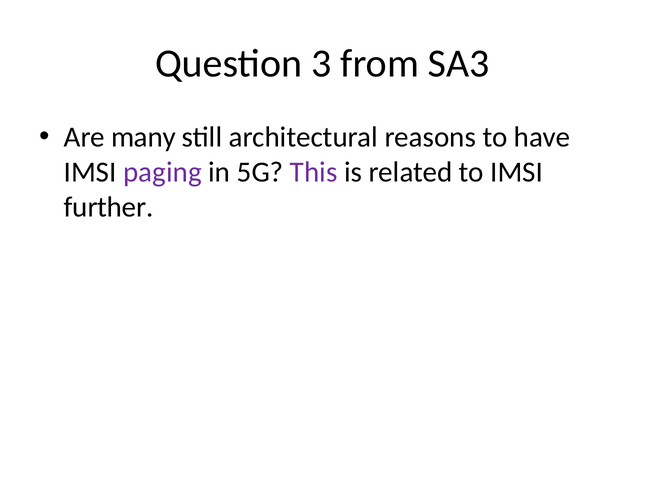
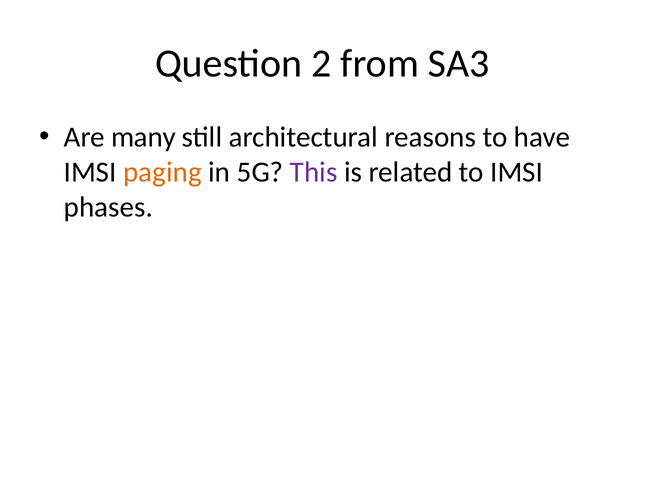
3: 3 -> 2
paging colour: purple -> orange
further: further -> phases
